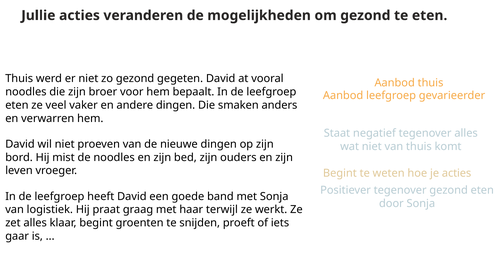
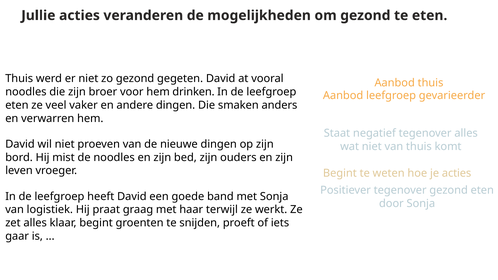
bepaalt: bepaalt -> drinken
